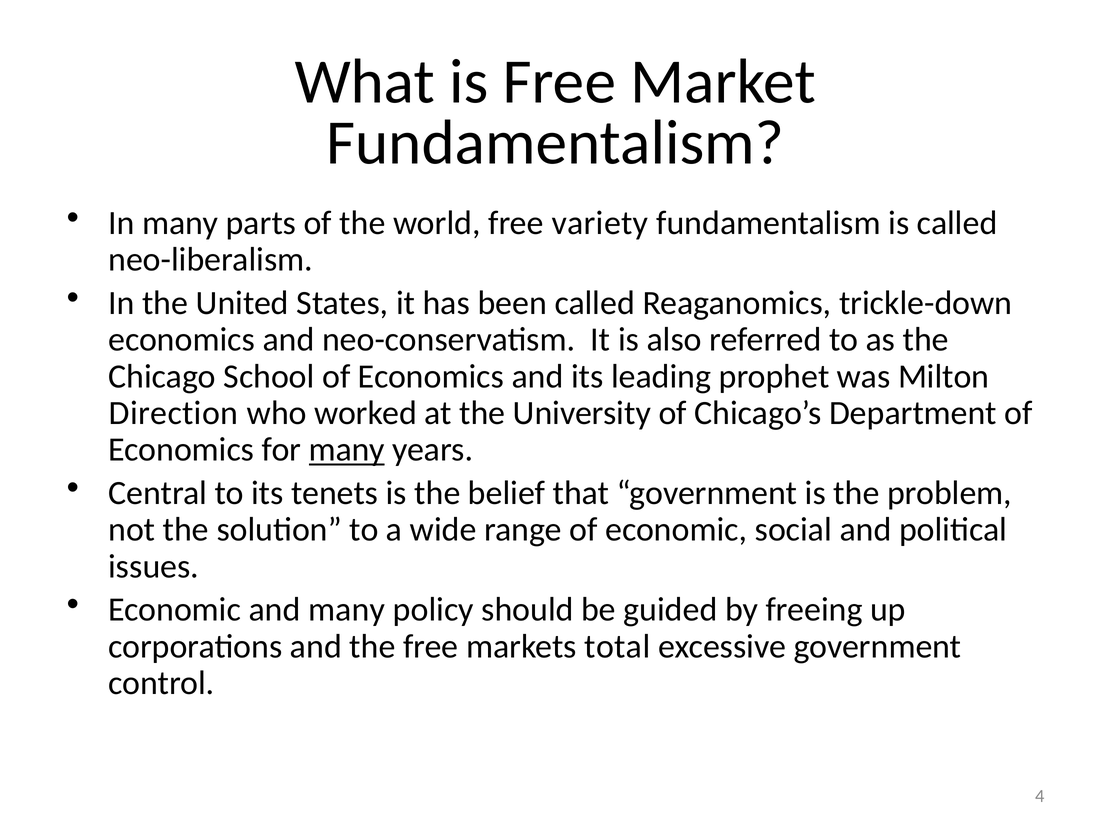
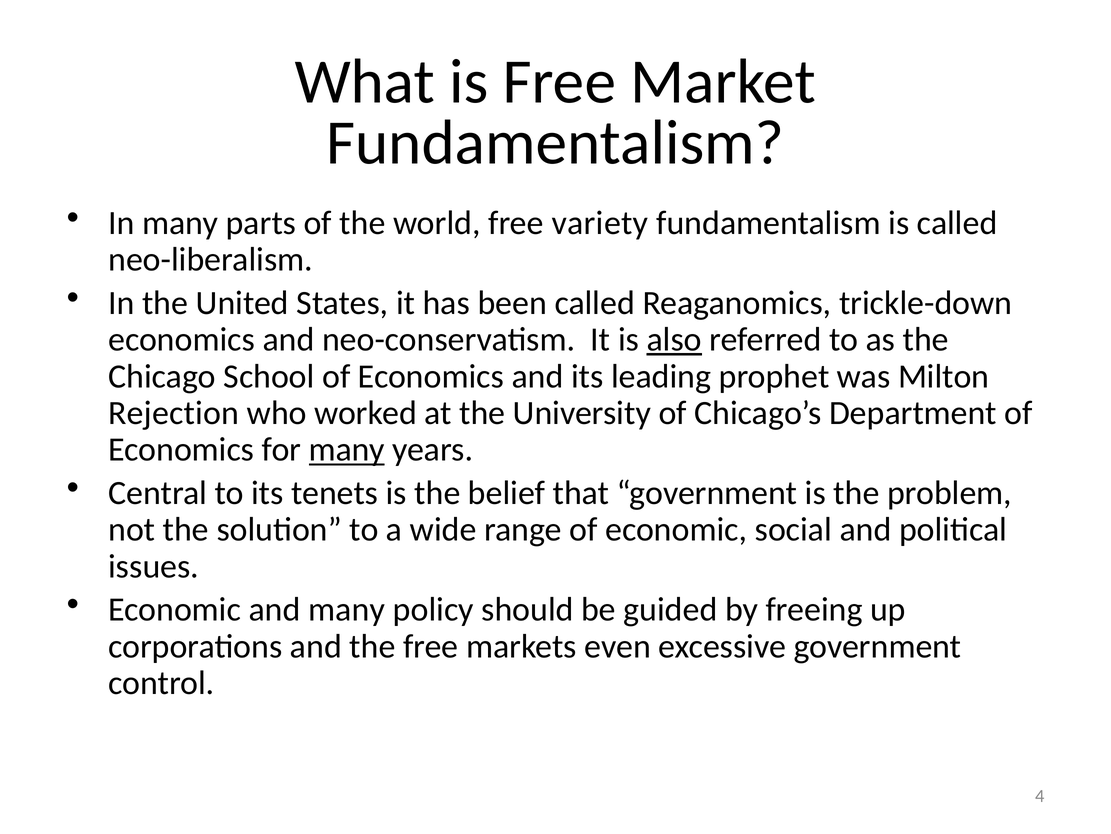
also underline: none -> present
Direction: Direction -> Rejection
total: total -> even
